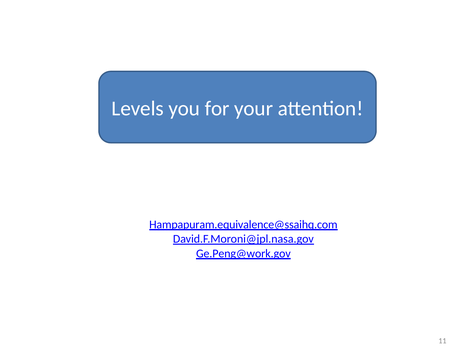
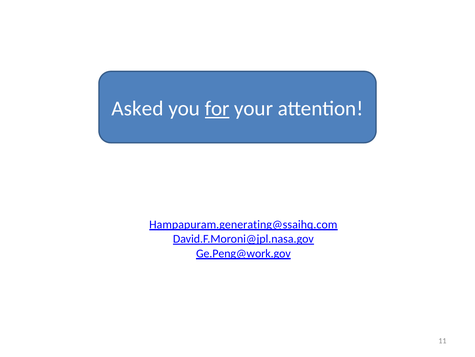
Levels: Levels -> Asked
for underline: none -> present
Hampapuram.equivalence@ssaihq.com: Hampapuram.equivalence@ssaihq.com -> Hampapuram.generating@ssaihq.com
